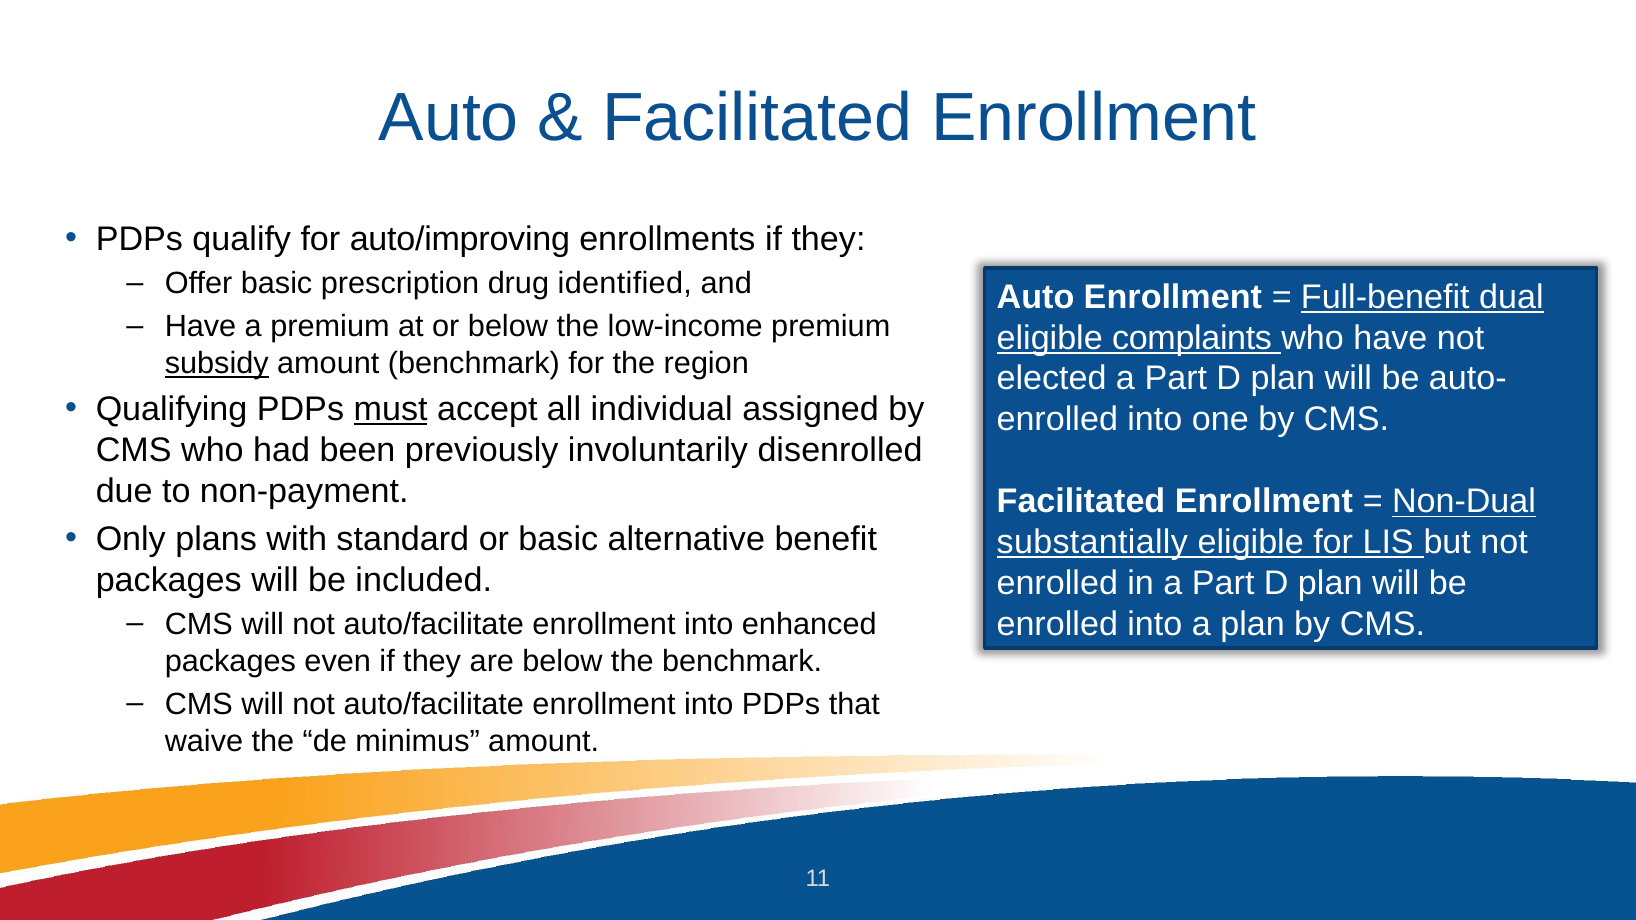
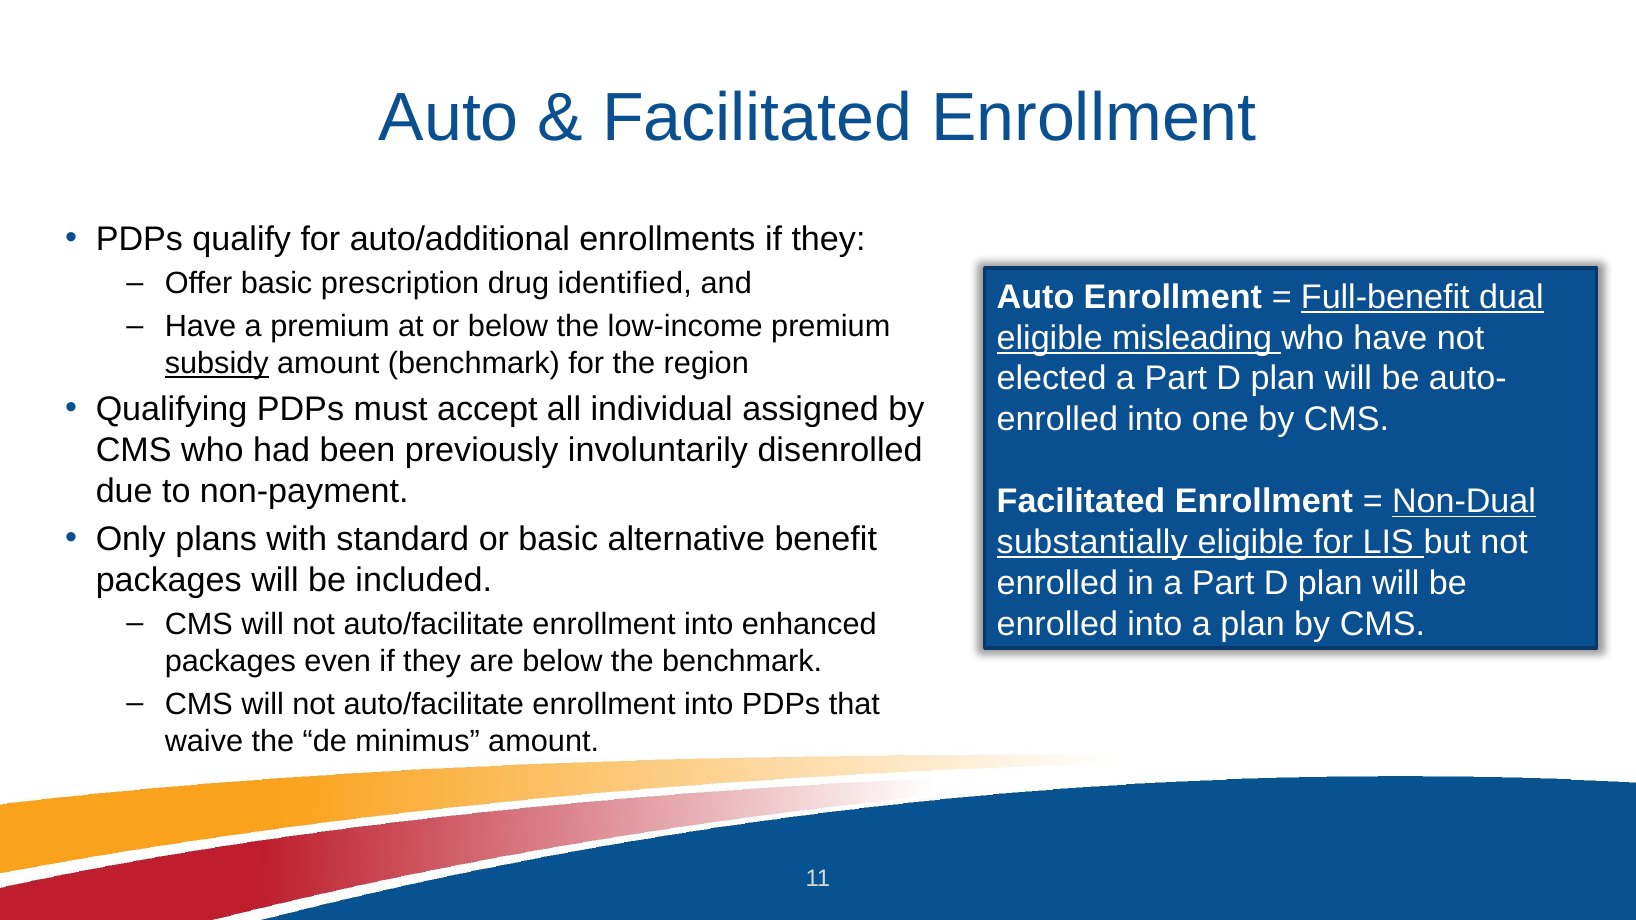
auto/improving: auto/improving -> auto/additional
complaints: complaints -> misleading
must underline: present -> none
